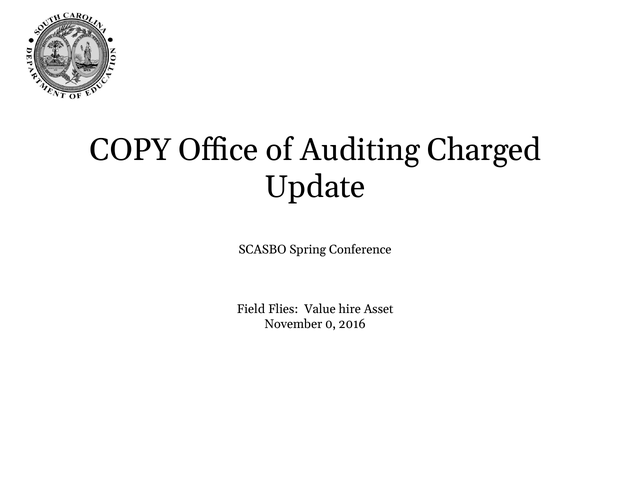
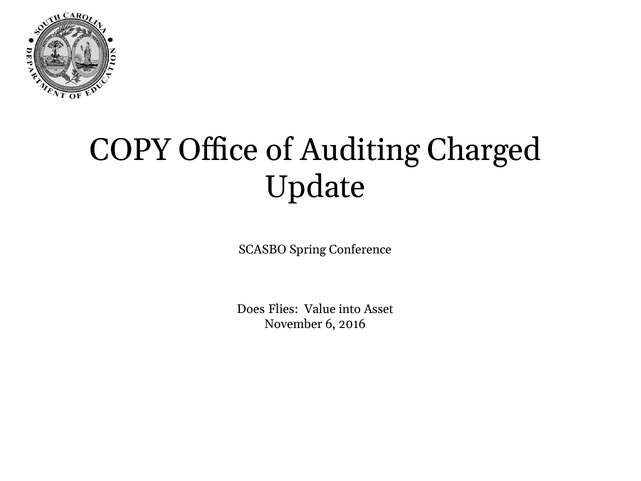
Field: Field -> Does
hire: hire -> into
0: 0 -> 6
